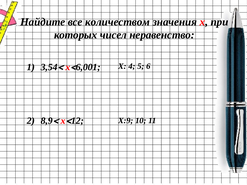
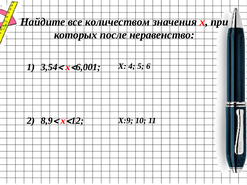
чисел: чисел -> после
